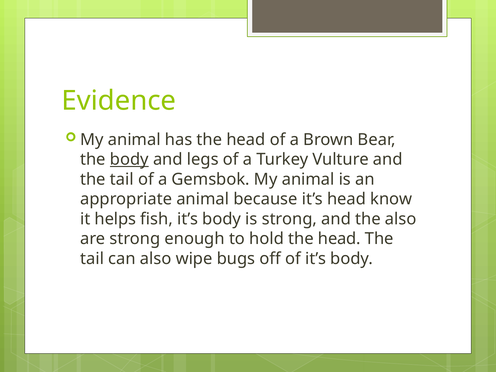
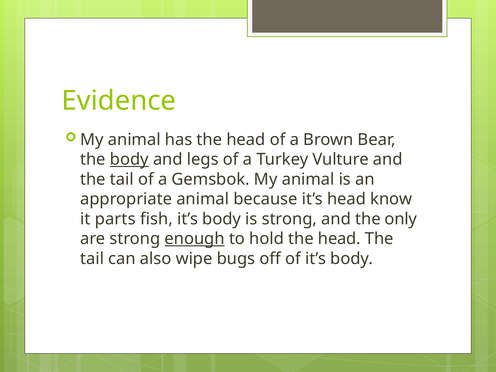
helps: helps -> parts
the also: also -> only
enough underline: none -> present
